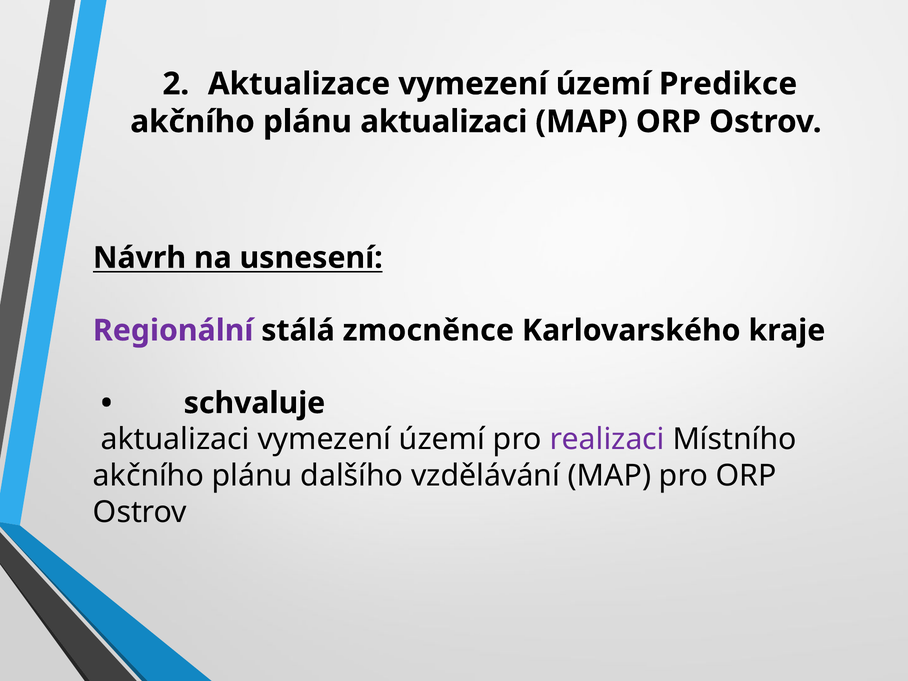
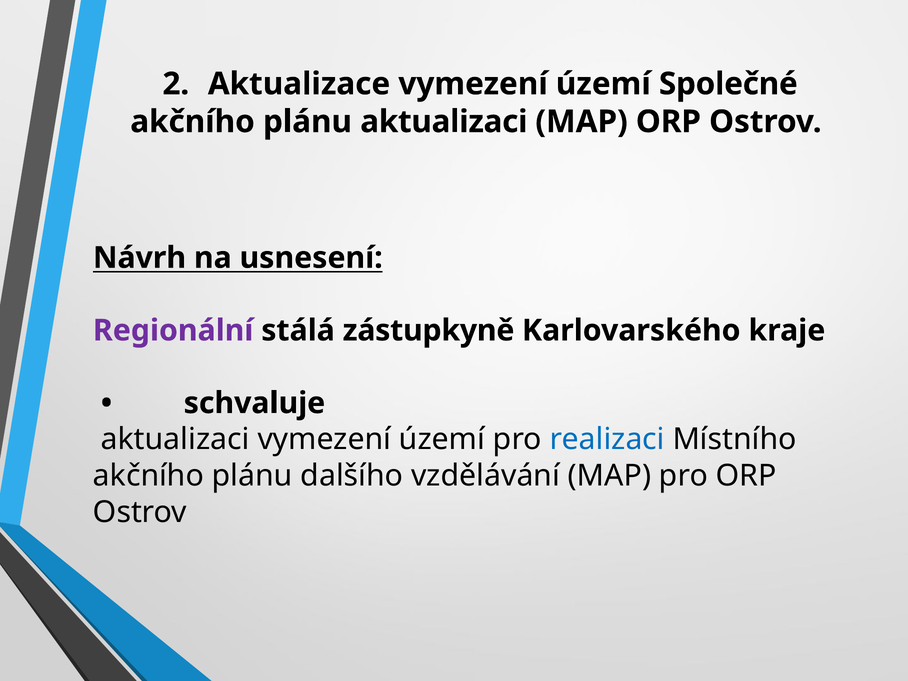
Predikce: Predikce -> Společné
zmocněnce: zmocněnce -> zástupkyně
realizaci colour: purple -> blue
